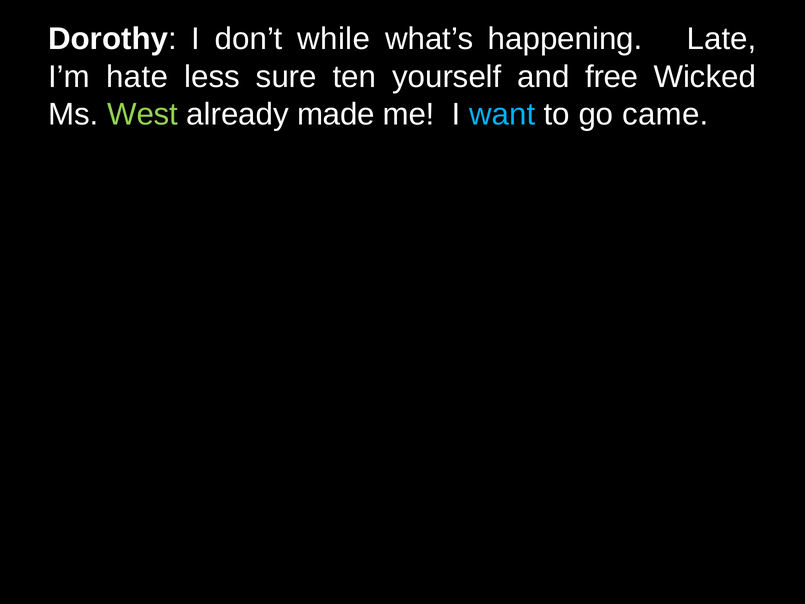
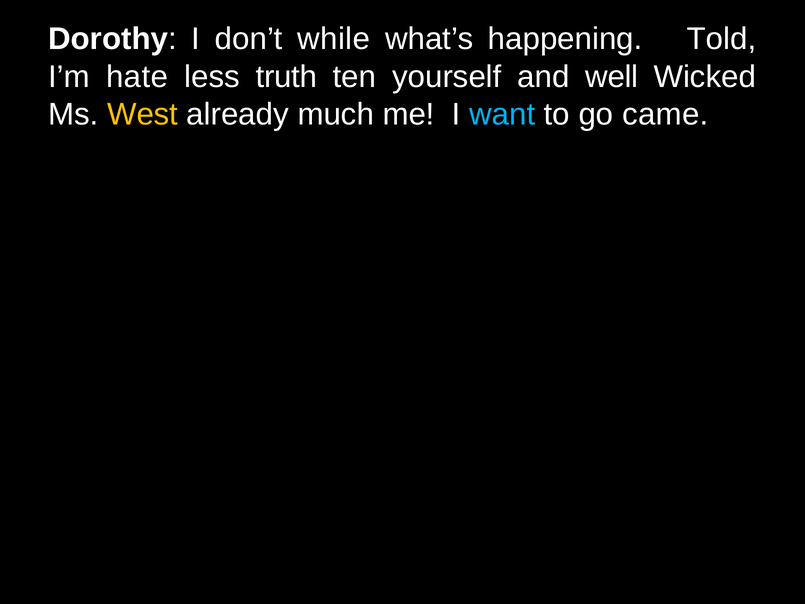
Late: Late -> Told
sure: sure -> truth
free: free -> well
West colour: light green -> yellow
made: made -> much
